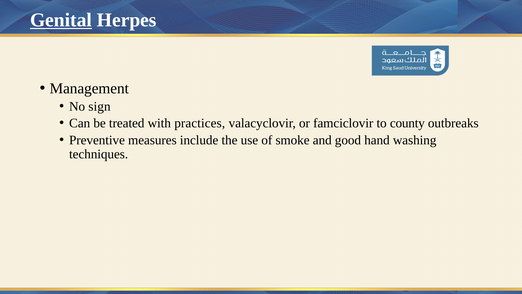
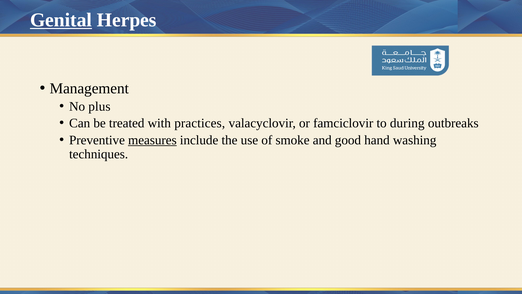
sign: sign -> plus
county: county -> during
measures underline: none -> present
